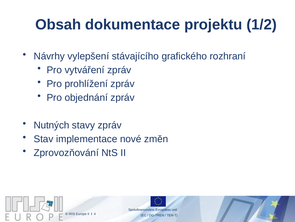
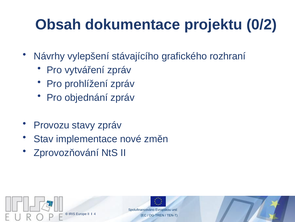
1/2: 1/2 -> 0/2
Nutných: Nutných -> Provozu
